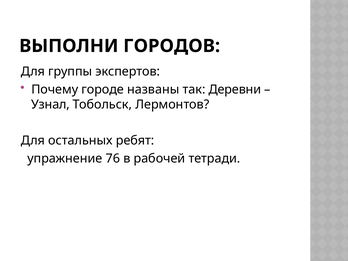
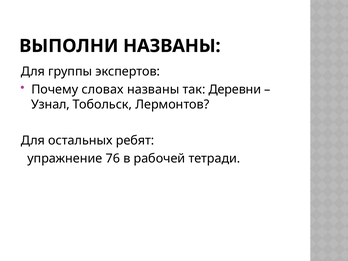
ВЫПОЛНИ ГОРОДОВ: ГОРОДОВ -> НАЗВАНЫ
городе: городе -> словах
